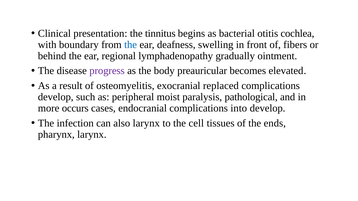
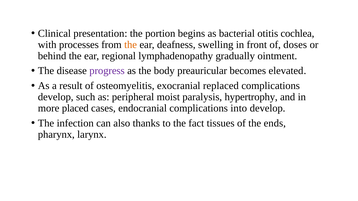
tinnitus: tinnitus -> portion
boundary: boundary -> processes
the at (131, 45) colour: blue -> orange
fibers: fibers -> doses
pathological: pathological -> hypertrophy
occurs: occurs -> placed
also larynx: larynx -> thanks
cell: cell -> fact
